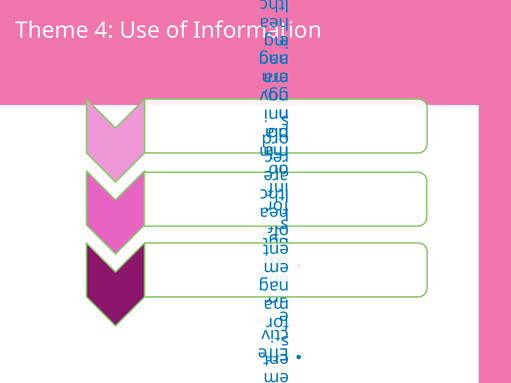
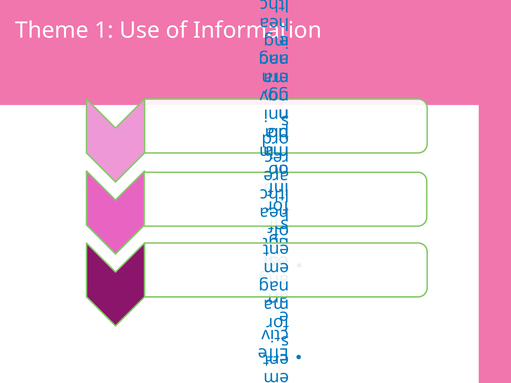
4: 4 -> 1
